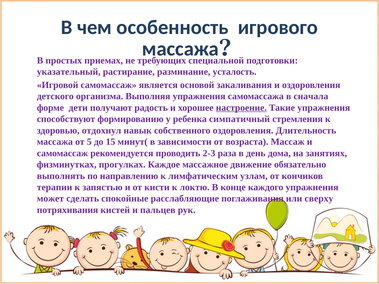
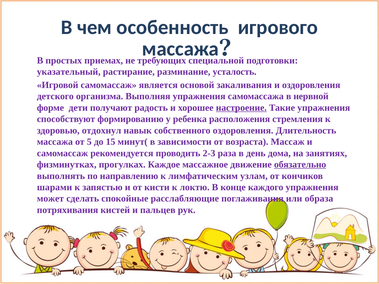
сначала: сначала -> нервной
симпатичный: симпатичный -> расположения
обязательно underline: none -> present
терапии: терапии -> шарами
сверху: сверху -> образа
